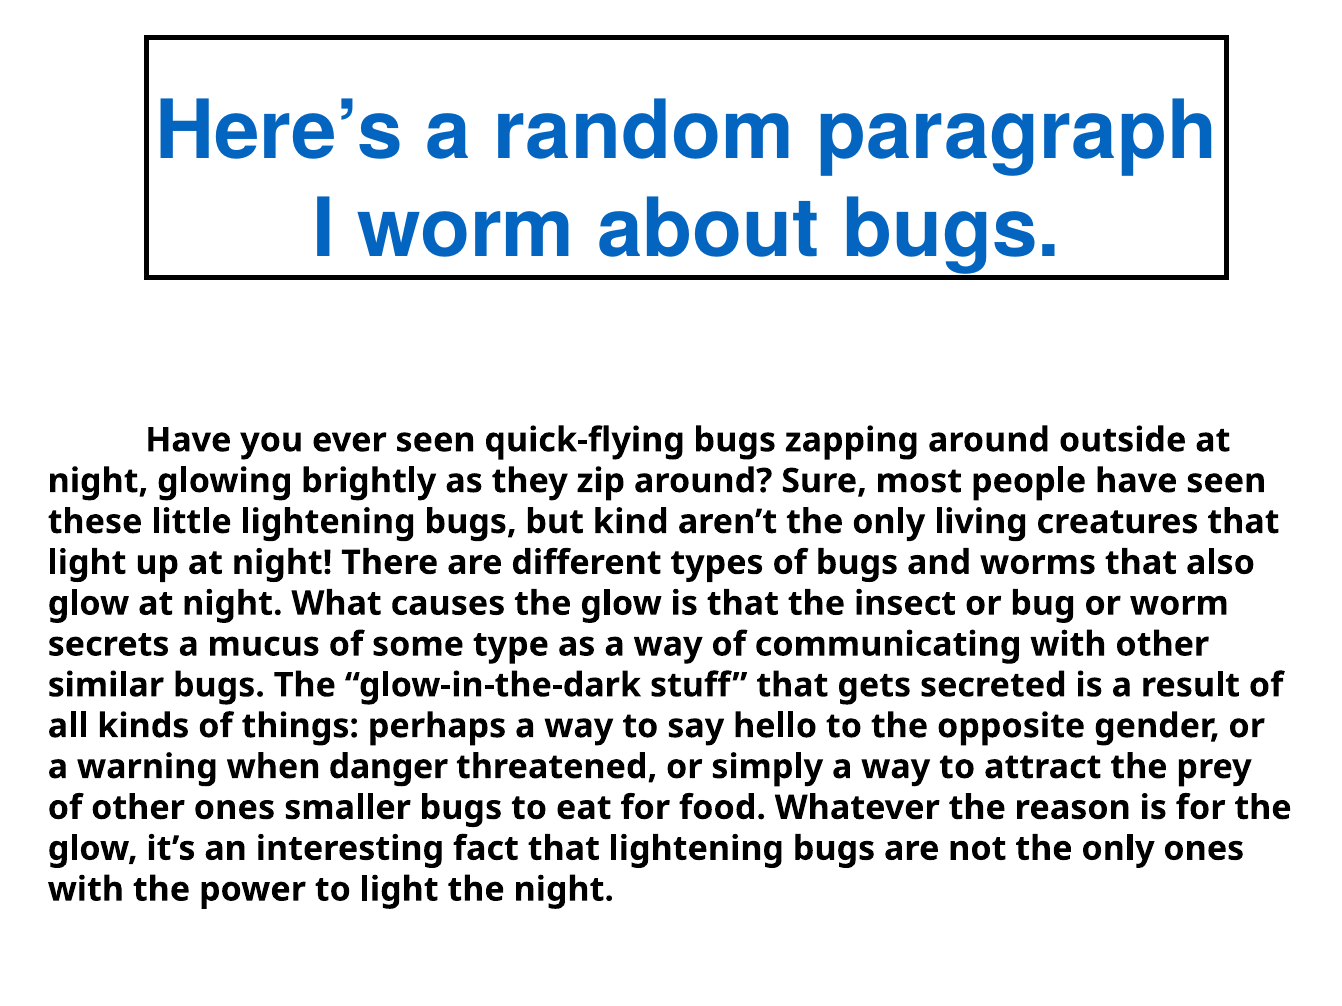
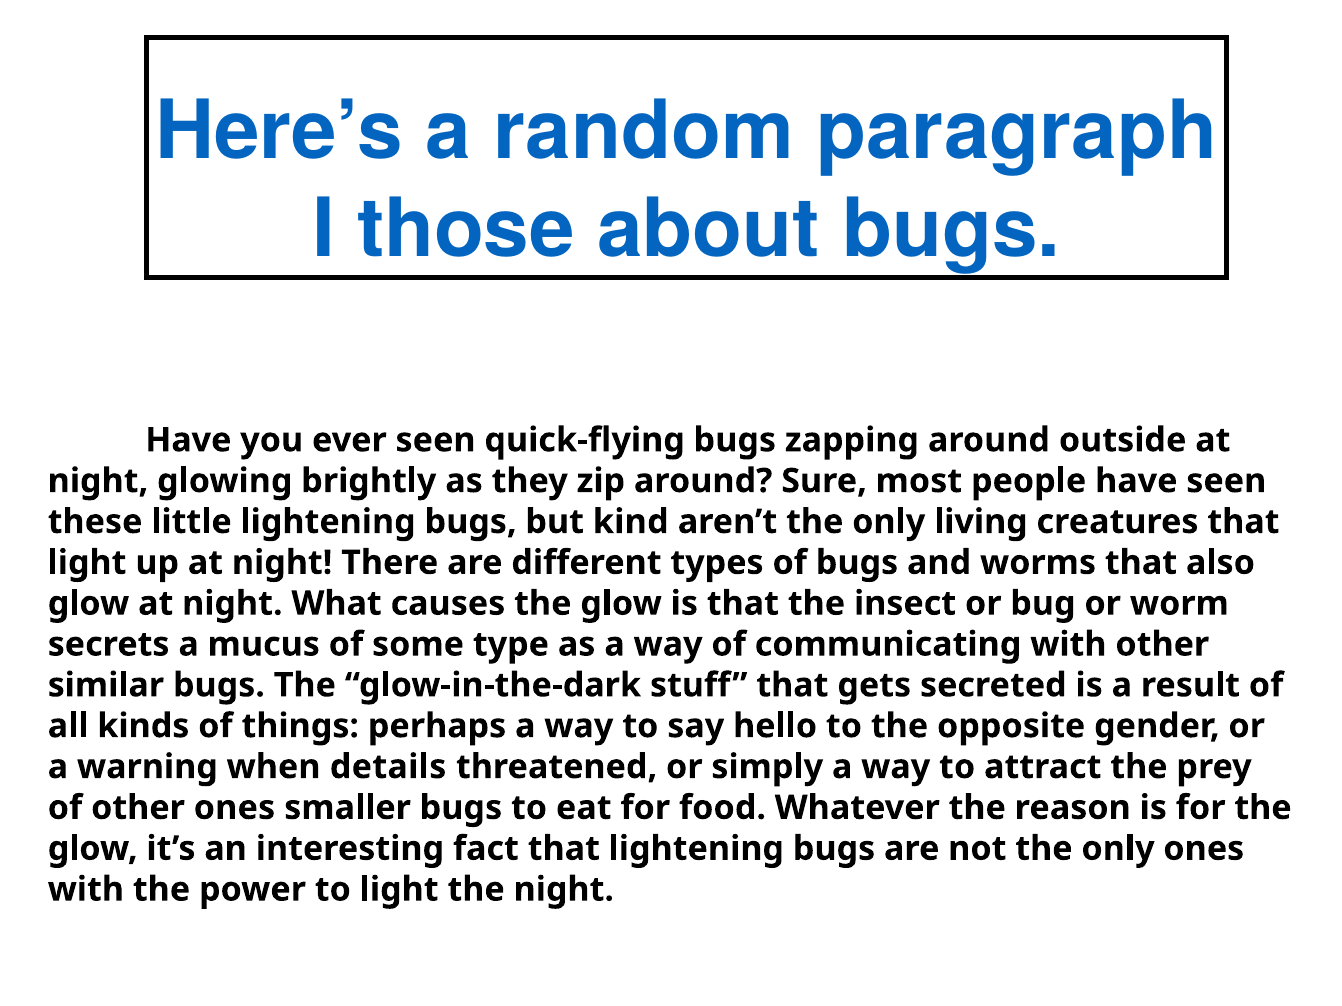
I worm: worm -> those
danger: danger -> details
